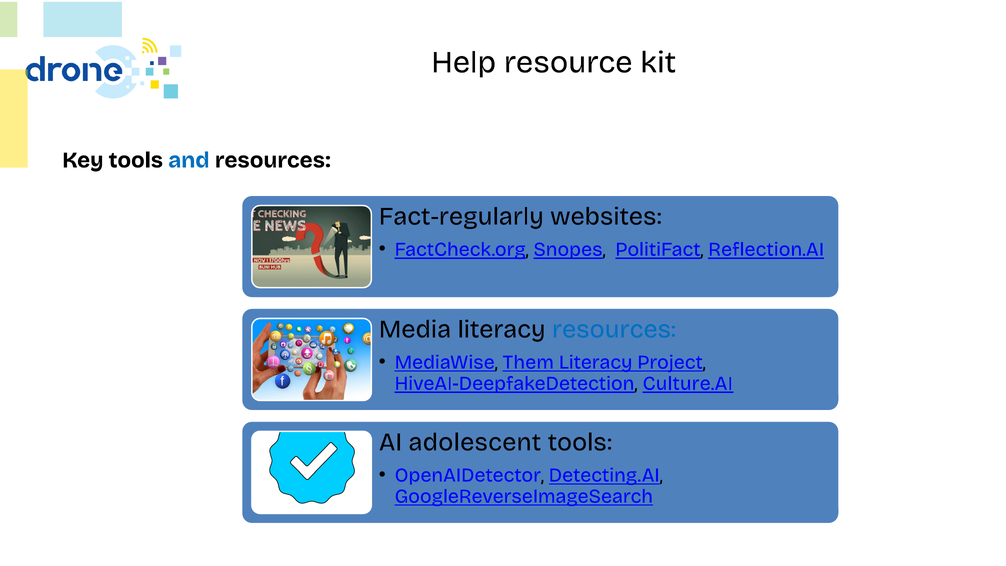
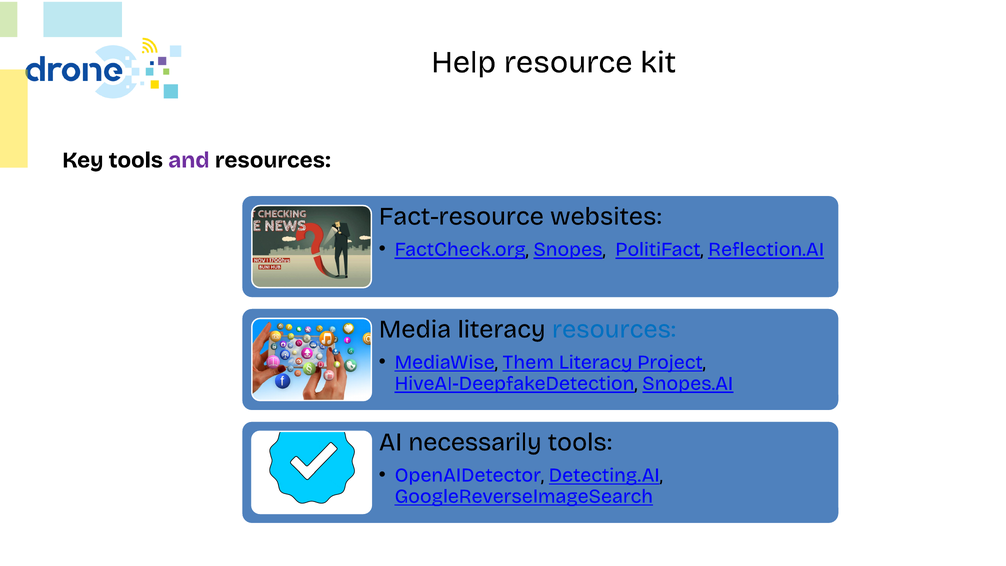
and colour: blue -> purple
Fact-regularly: Fact-regularly -> Fact-resource
Culture.AI: Culture.AI -> Snopes.AI
adolescent: adolescent -> necessarily
